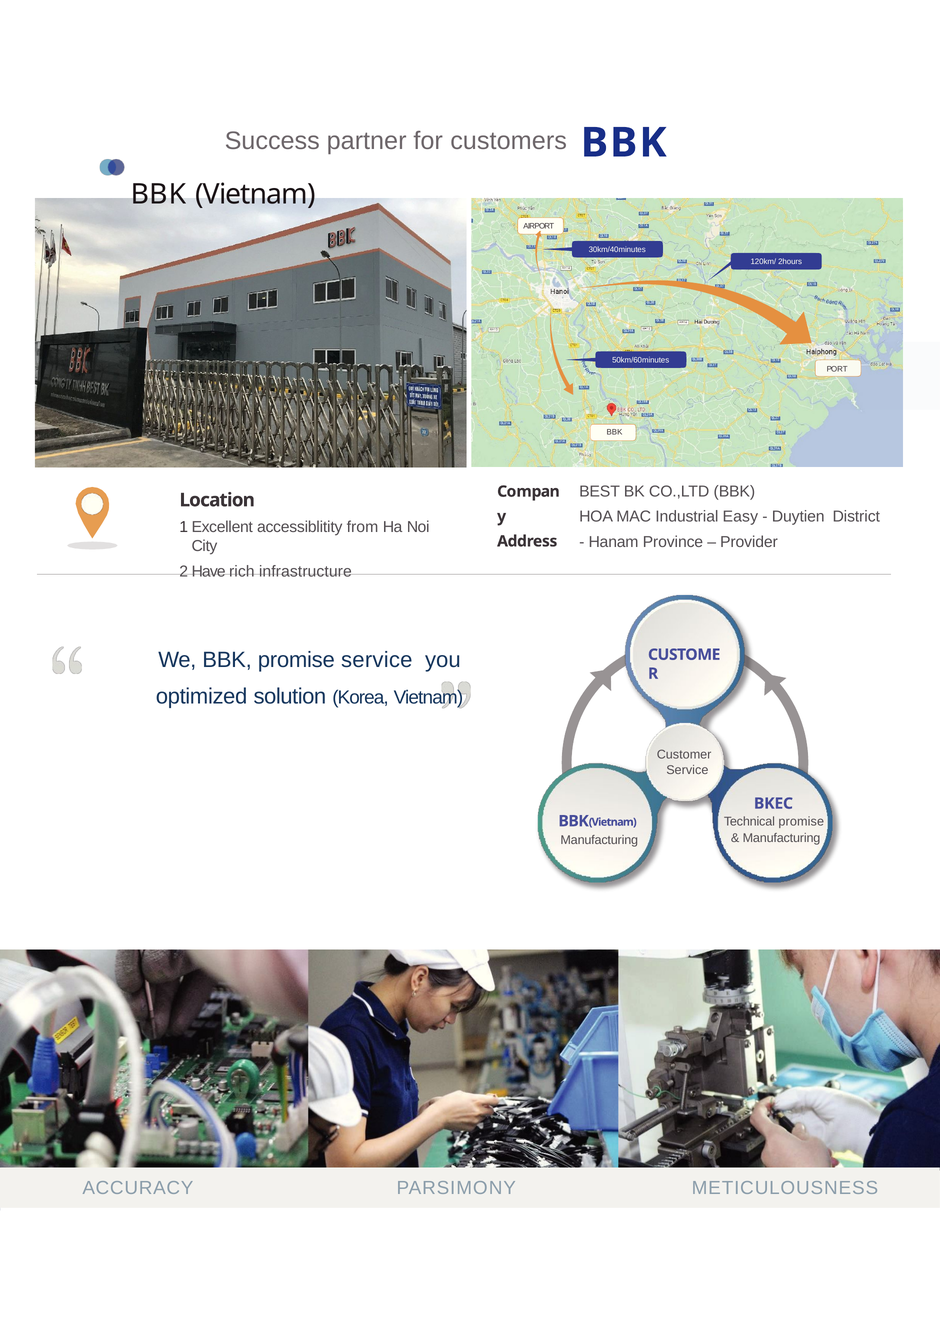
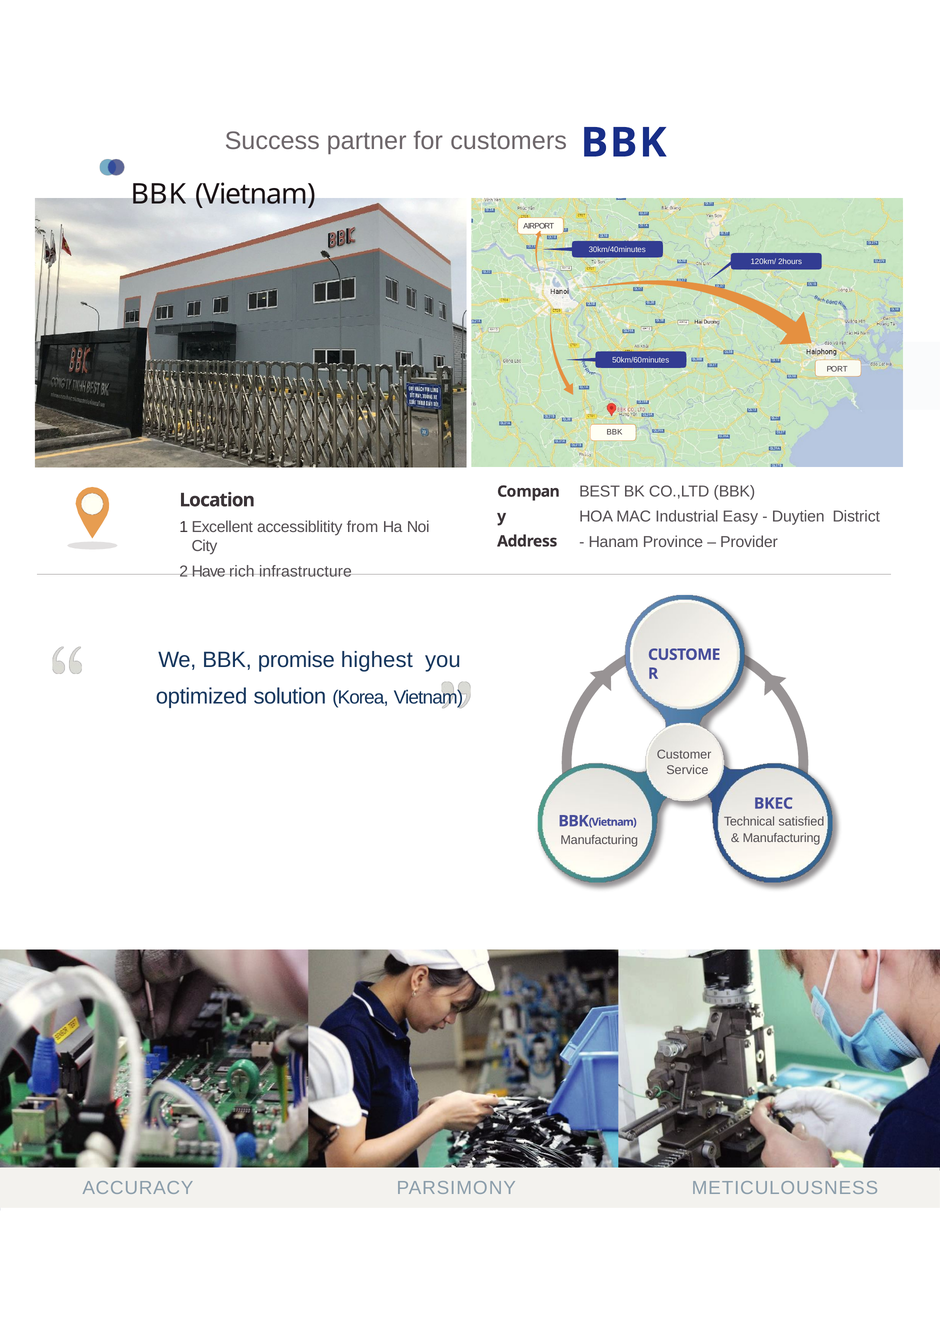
promise service: service -> highest
Technical promise: promise -> satisfied
